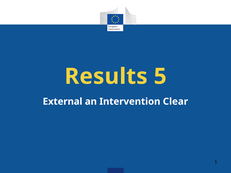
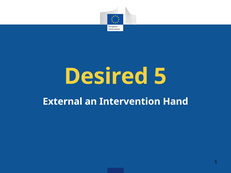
Results: Results -> Desired
Clear: Clear -> Hand
